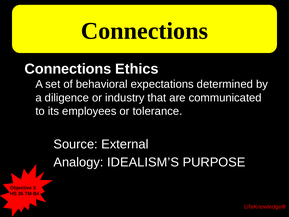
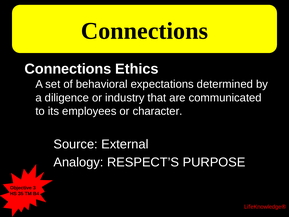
tolerance: tolerance -> character
IDEALISM’S: IDEALISM’S -> RESPECT’S
